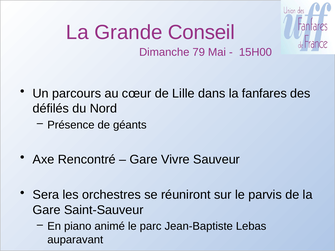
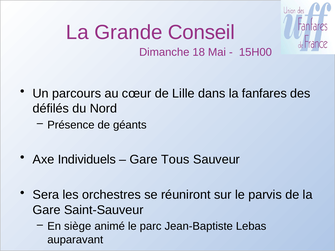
79: 79 -> 18
Rencontré: Rencontré -> Individuels
Vivre: Vivre -> Tous
piano: piano -> siège
